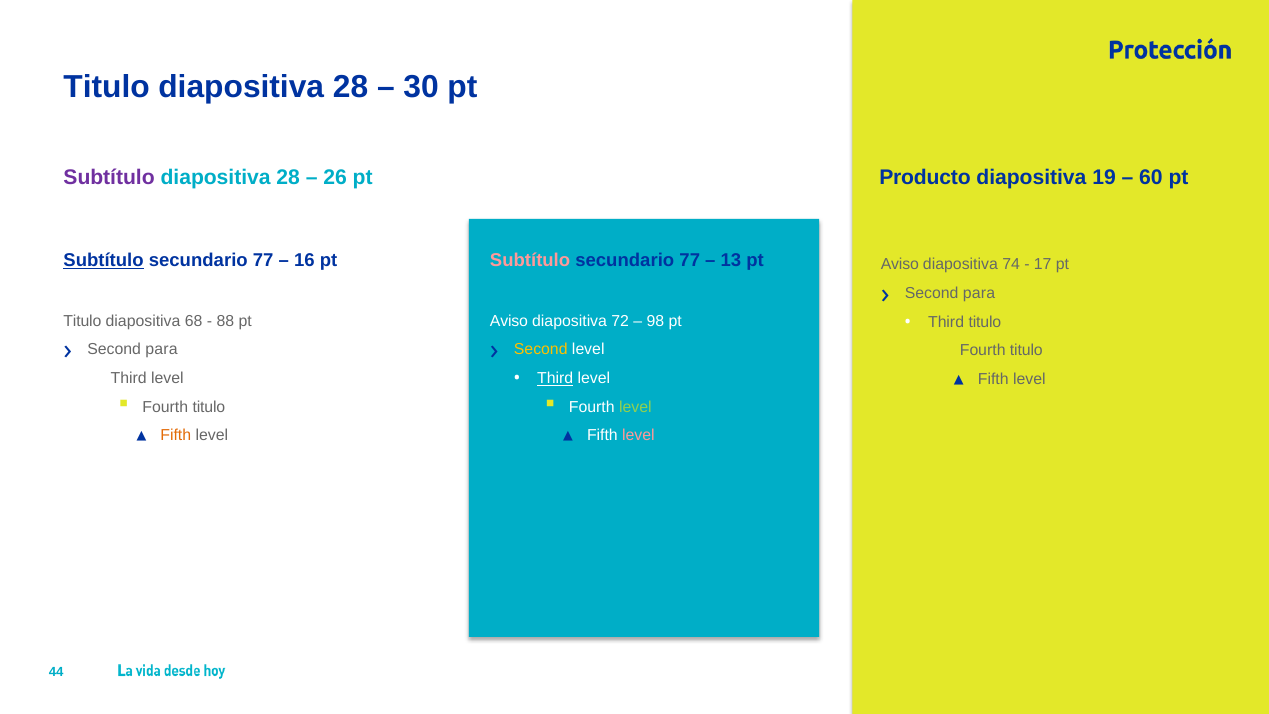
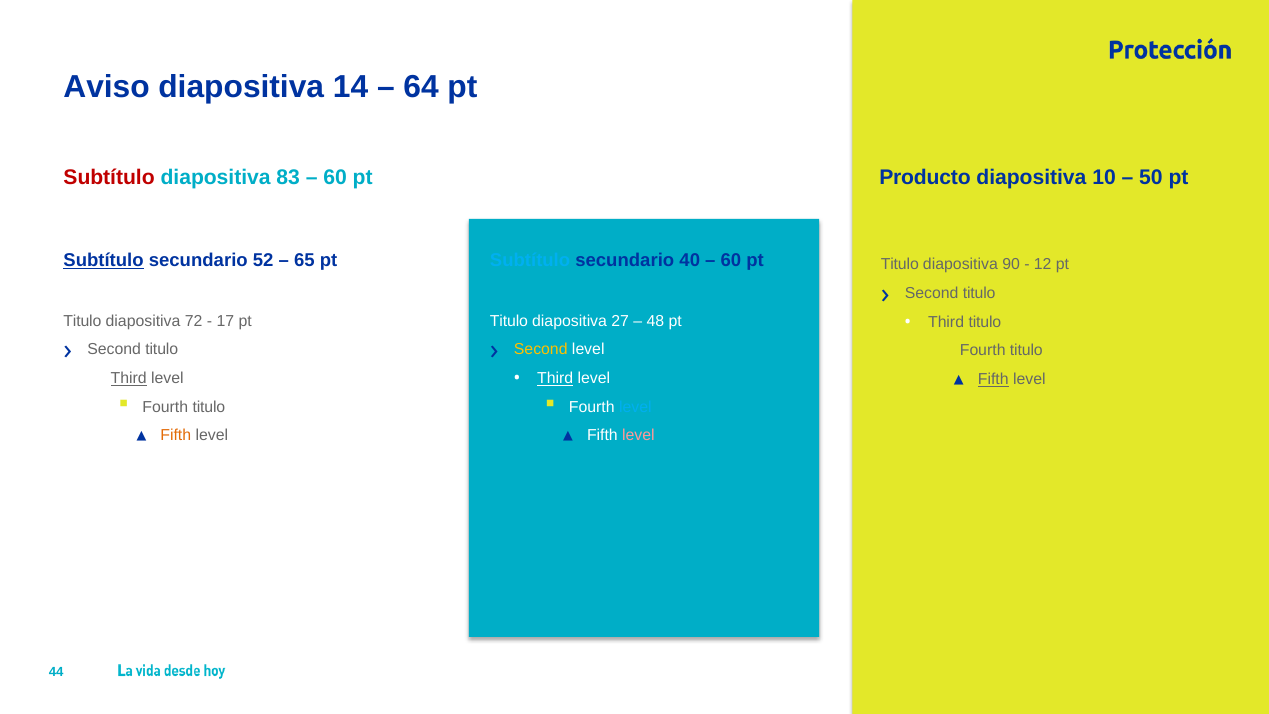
Titulo at (107, 87): Titulo -> Aviso
28 at (351, 87): 28 -> 14
30: 30 -> 64
Subtítulo at (109, 177) colour: purple -> red
28 at (288, 177): 28 -> 83
26 at (335, 177): 26 -> 60
19: 19 -> 10
60: 60 -> 50
77 at (263, 261): 77 -> 52
16: 16 -> 65
Subtítulo at (530, 261) colour: pink -> light blue
77 at (690, 261): 77 -> 40
13 at (731, 261): 13 -> 60
Aviso at (900, 264): Aviso -> Titulo
74: 74 -> 90
17: 17 -> 12
para at (979, 293): para -> titulo
68: 68 -> 72
88: 88 -> 17
Aviso at (509, 321): Aviso -> Titulo
72: 72 -> 27
98: 98 -> 48
para at (162, 349): para -> titulo
Third at (129, 378) underline: none -> present
Fifth at (993, 379) underline: none -> present
level at (635, 407) colour: light green -> light blue
